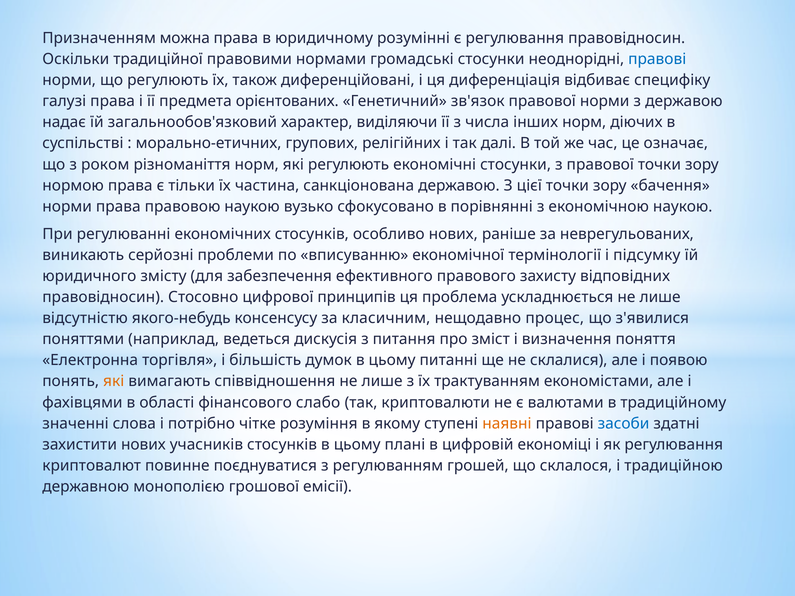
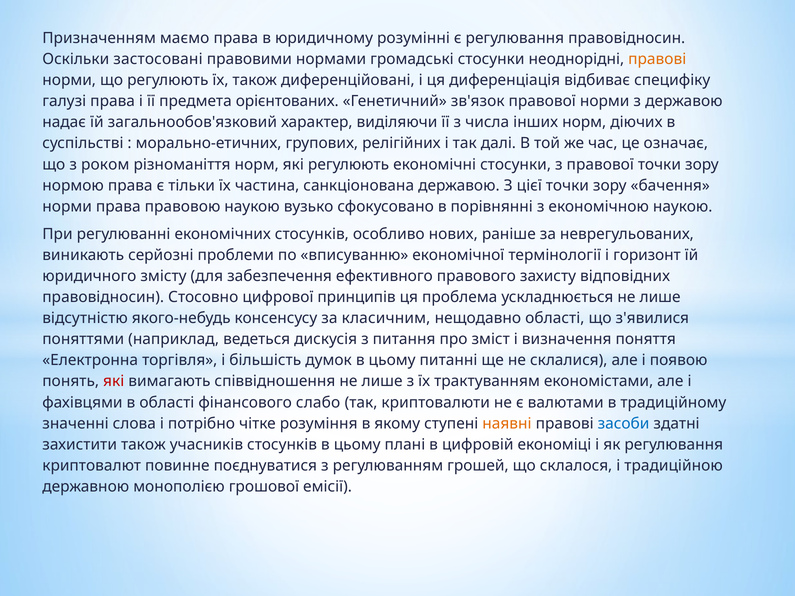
можна: можна -> маємо
традиційної: традиційної -> застосовані
правові at (657, 59) colour: blue -> orange
підсумку: підсумку -> горизонт
нещодавно процес: процес -> області
які at (114, 382) colour: orange -> red
захистити нових: нових -> також
